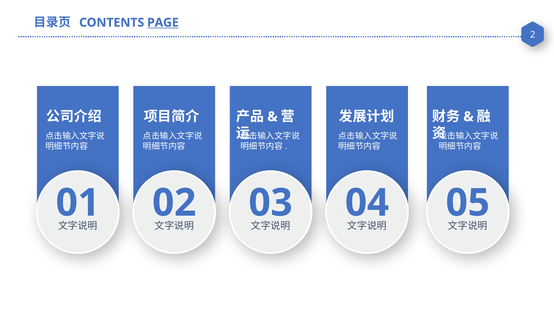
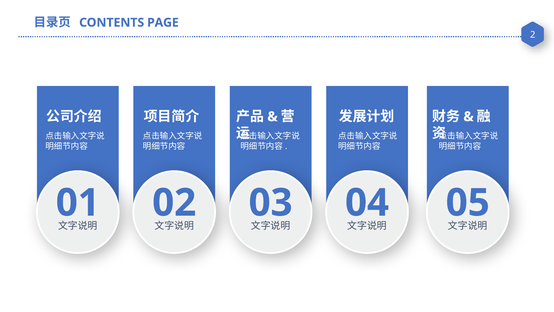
PAGE underline: present -> none
